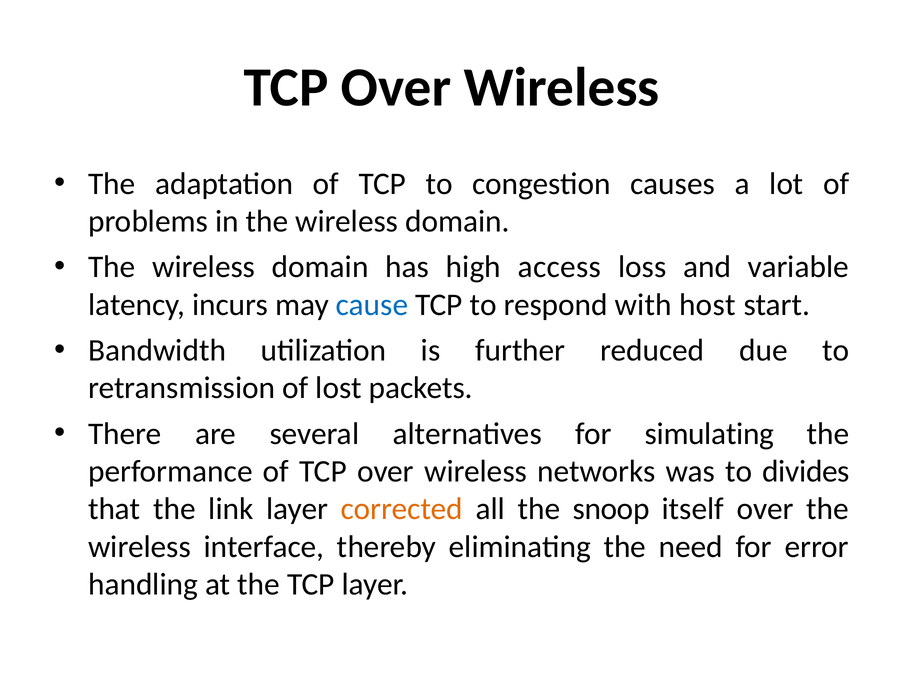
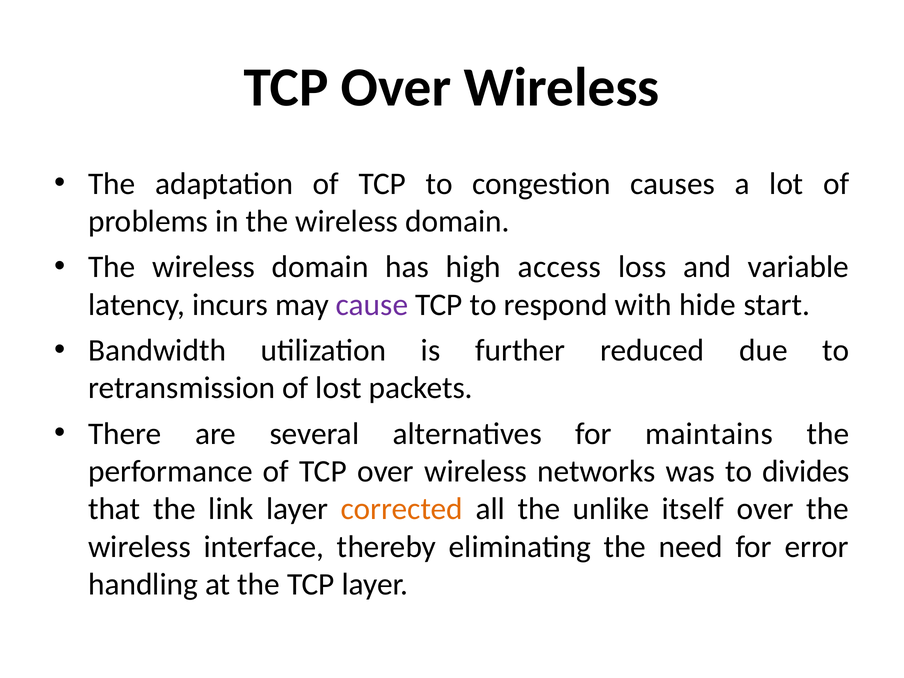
cause colour: blue -> purple
host: host -> hide
simulating: simulating -> maintains
snoop: snoop -> unlike
